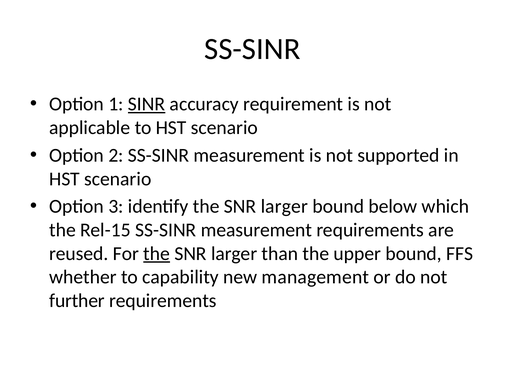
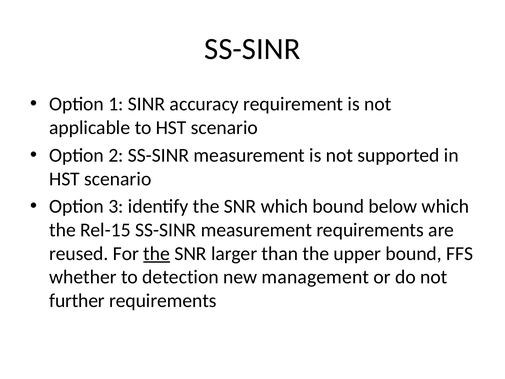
SINR underline: present -> none
identify the SNR larger: larger -> which
capability: capability -> detection
